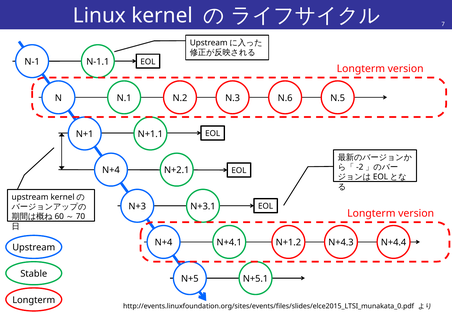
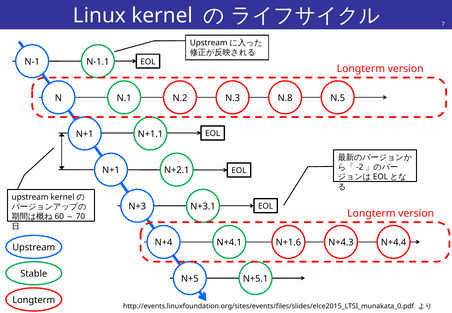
N.6: N.6 -> N.8
N+4 at (111, 170): N+4 -> N+1
N+1.2: N+1.2 -> N+1.6
